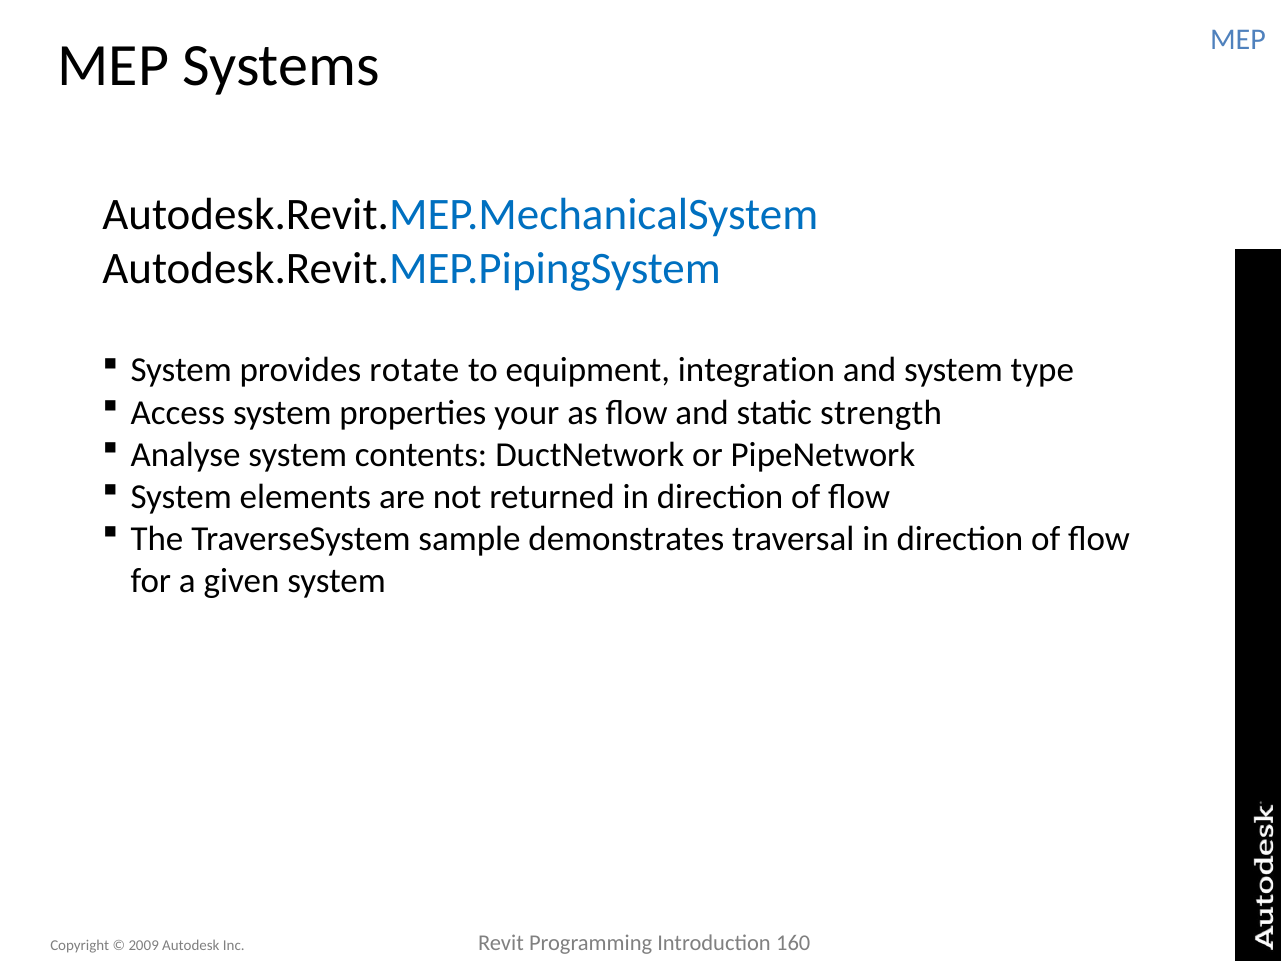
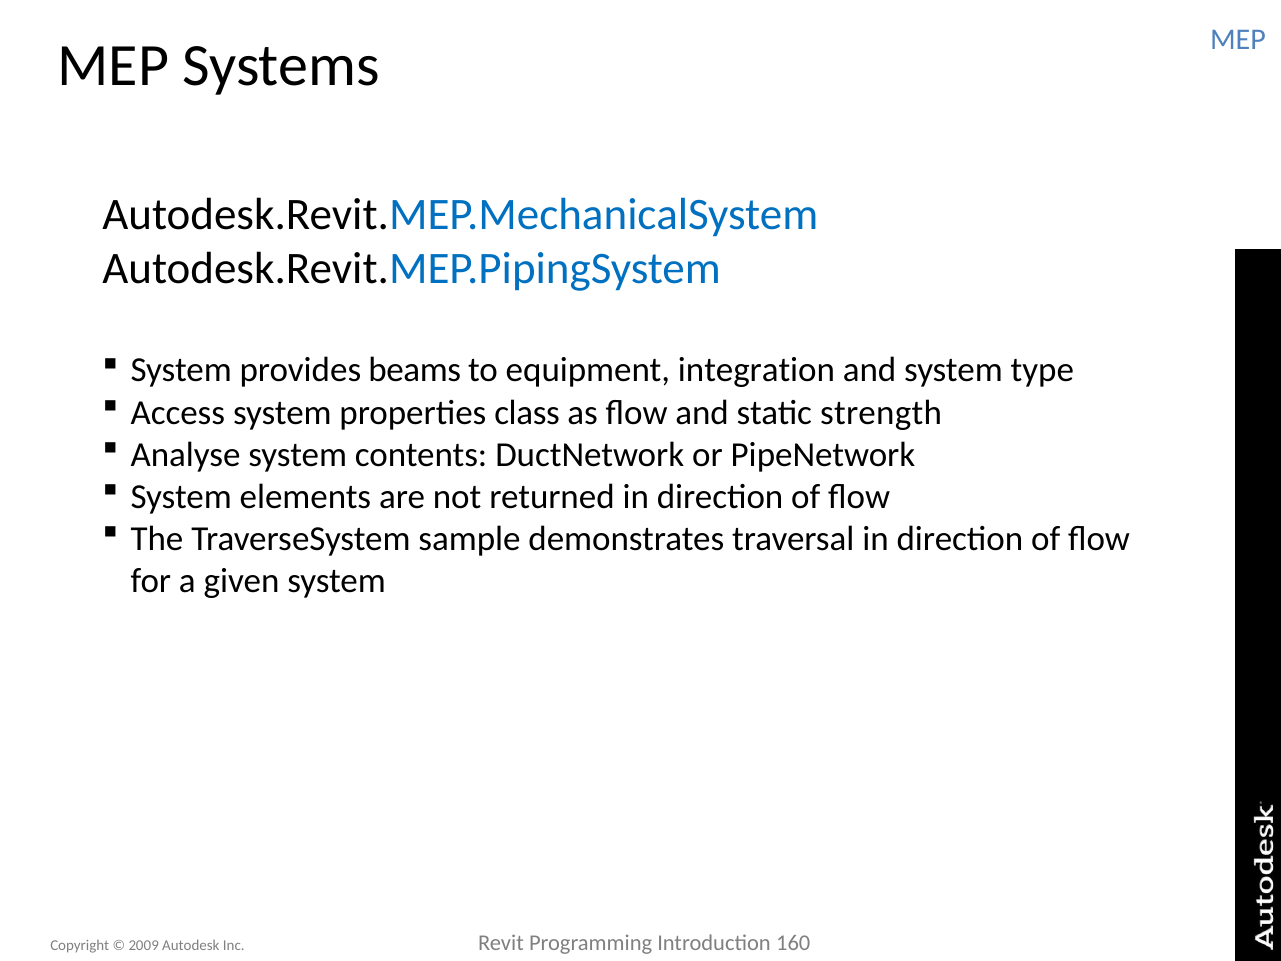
rotate: rotate -> beams
your: your -> class
